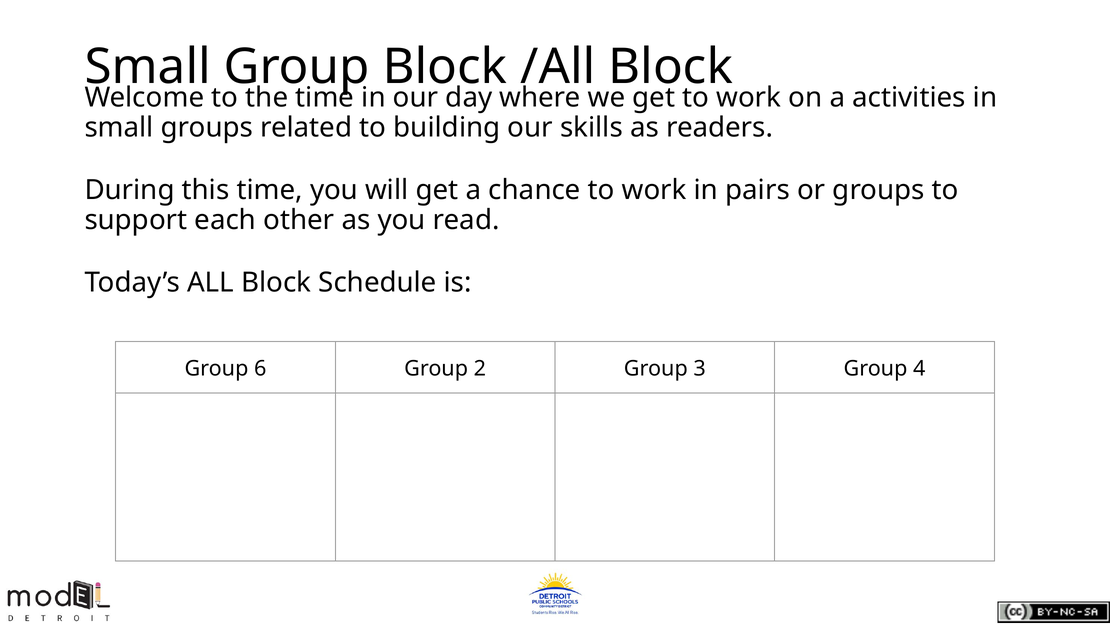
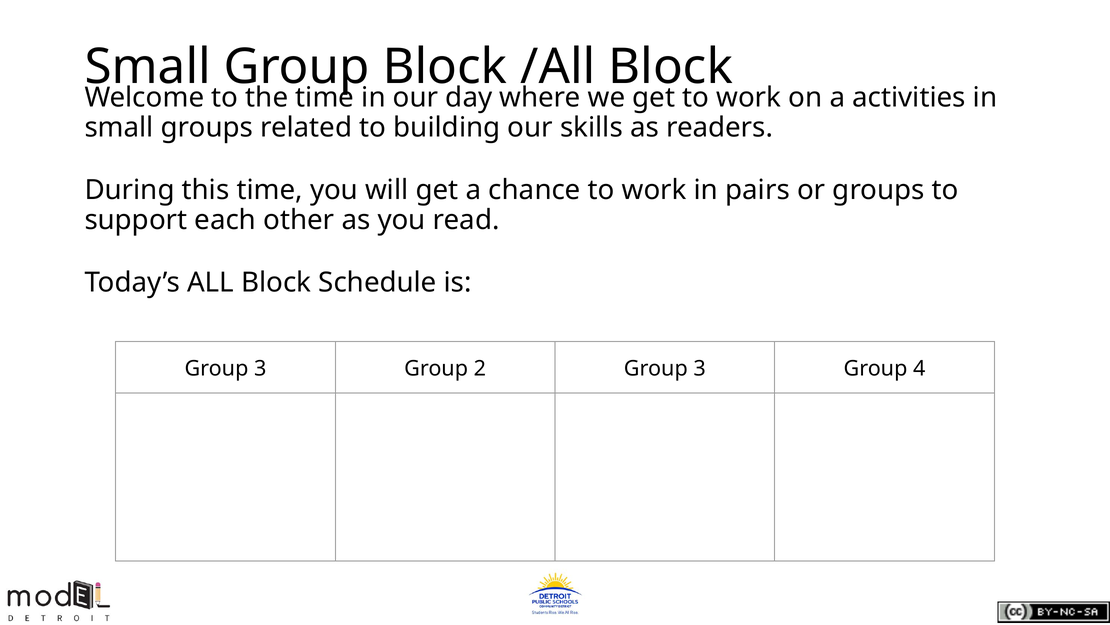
6 at (260, 368): 6 -> 3
